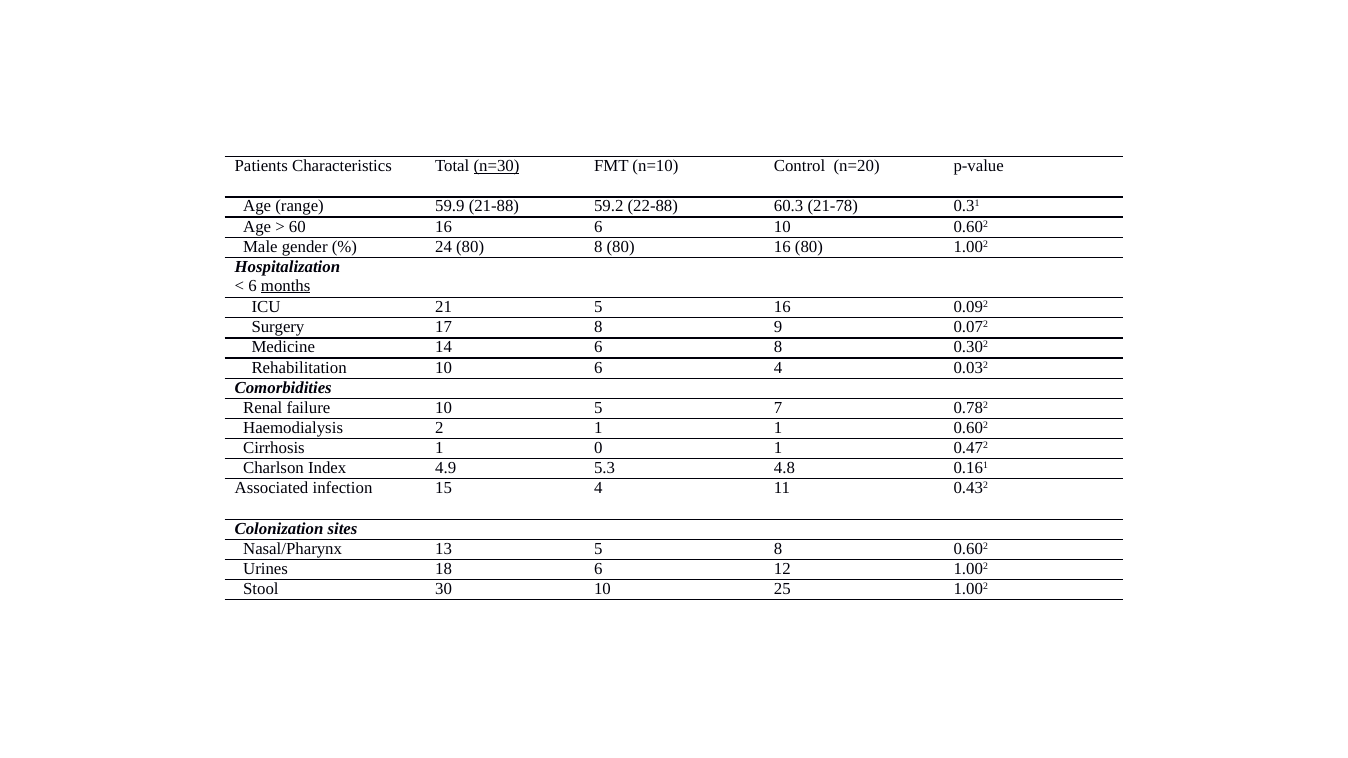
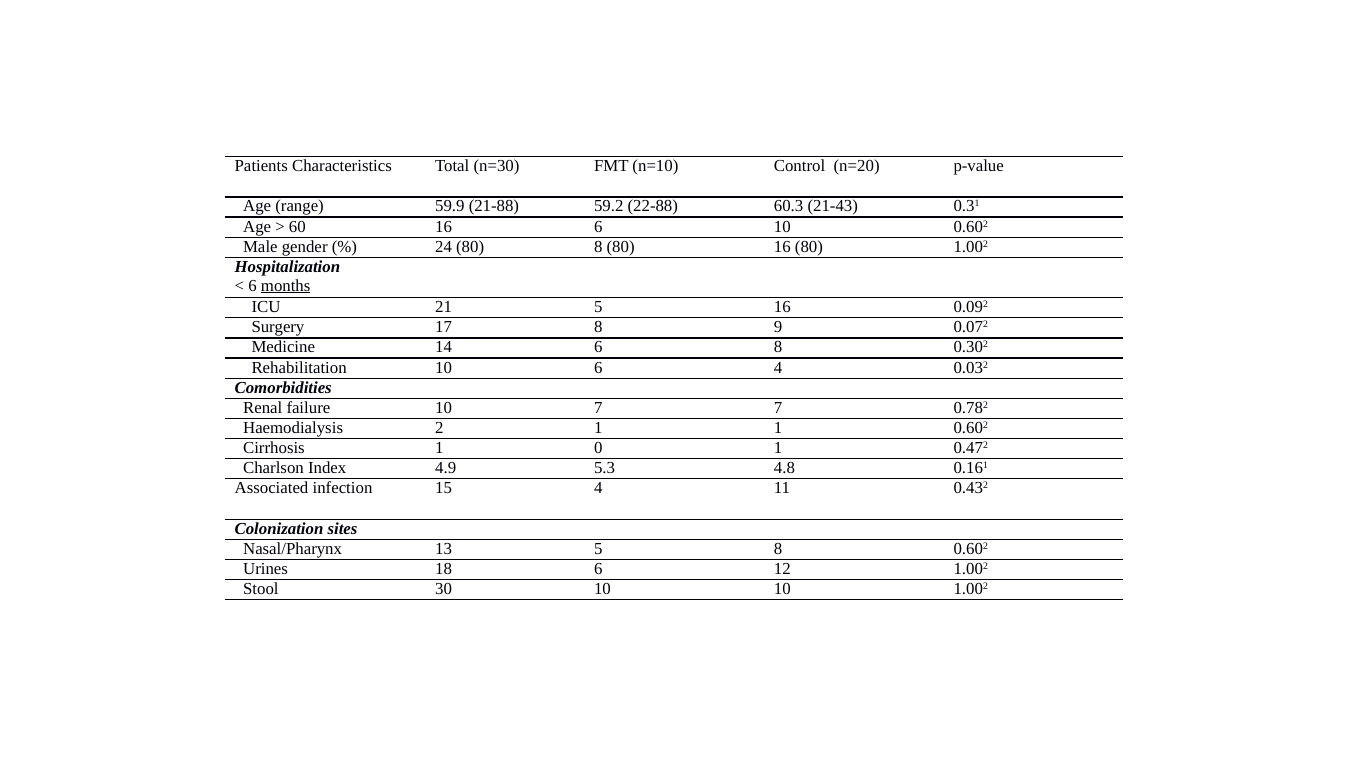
n=30 underline: present -> none
21-78: 21-78 -> 21-43
10 5: 5 -> 7
10 25: 25 -> 10
